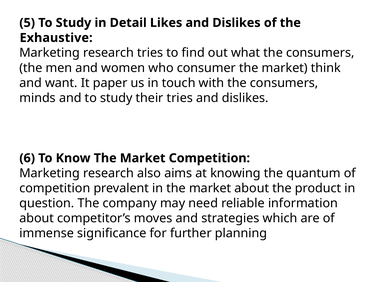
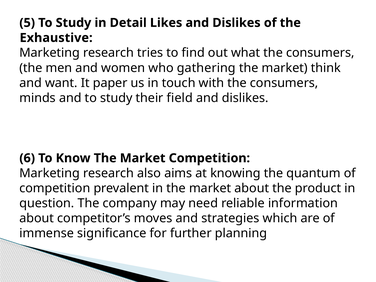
consumer: consumer -> gathering
their tries: tries -> field
